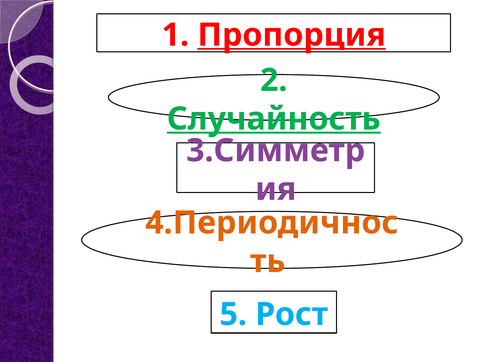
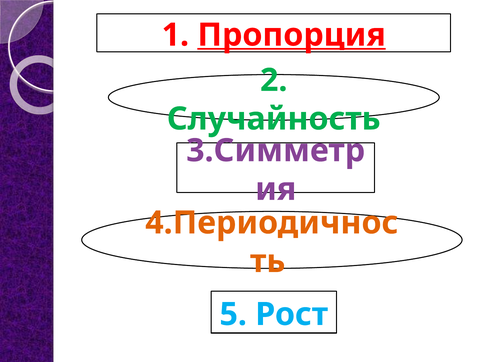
Случайность underline: present -> none
